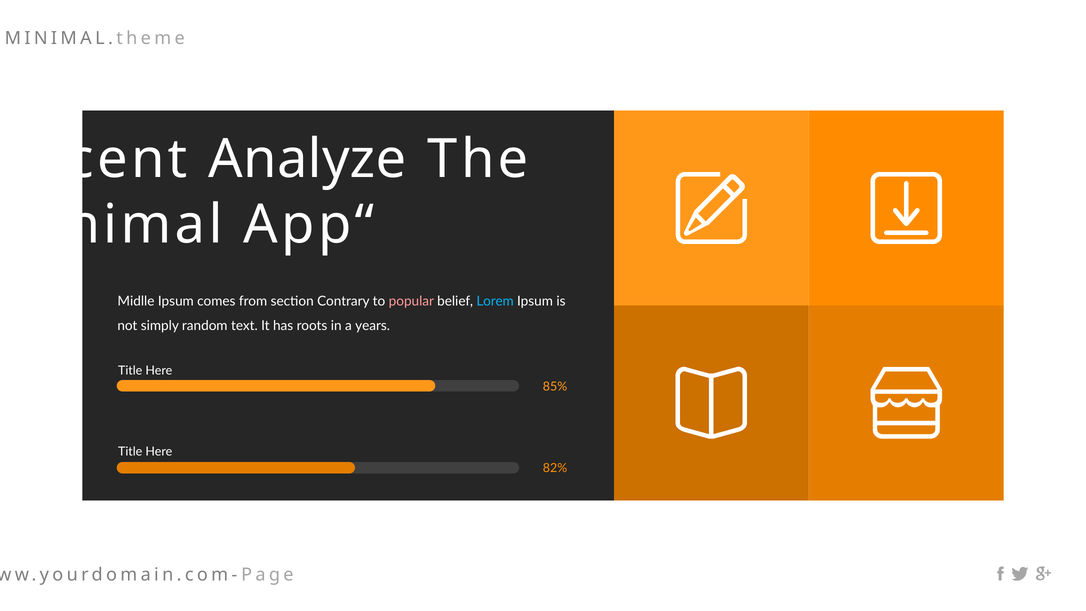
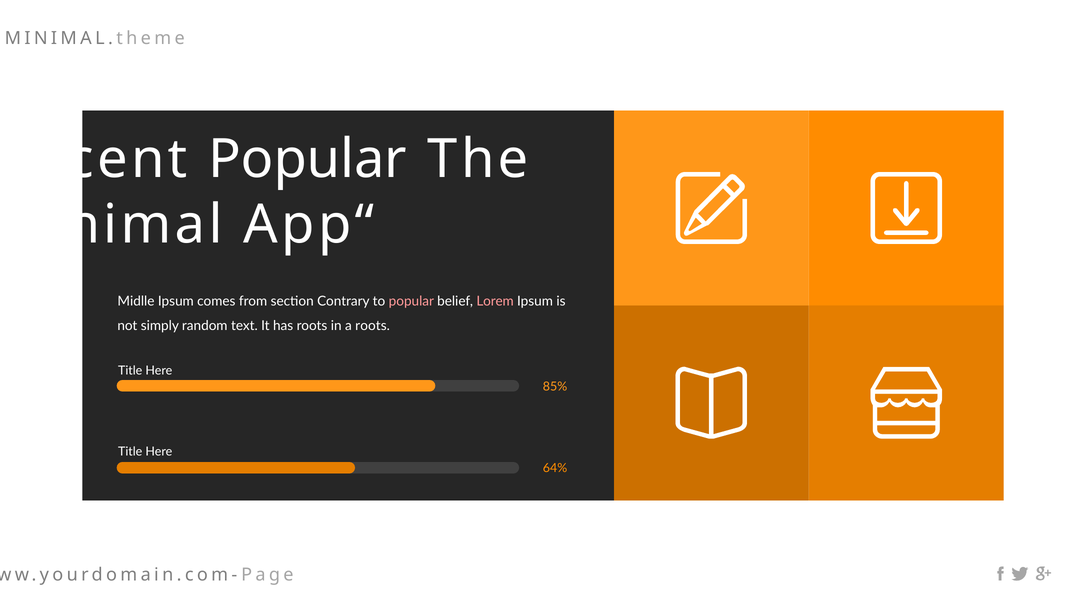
Analyze at (307, 160): Analyze -> Popular
Lorem colour: light blue -> pink
a years: years -> roots
82%: 82% -> 64%
